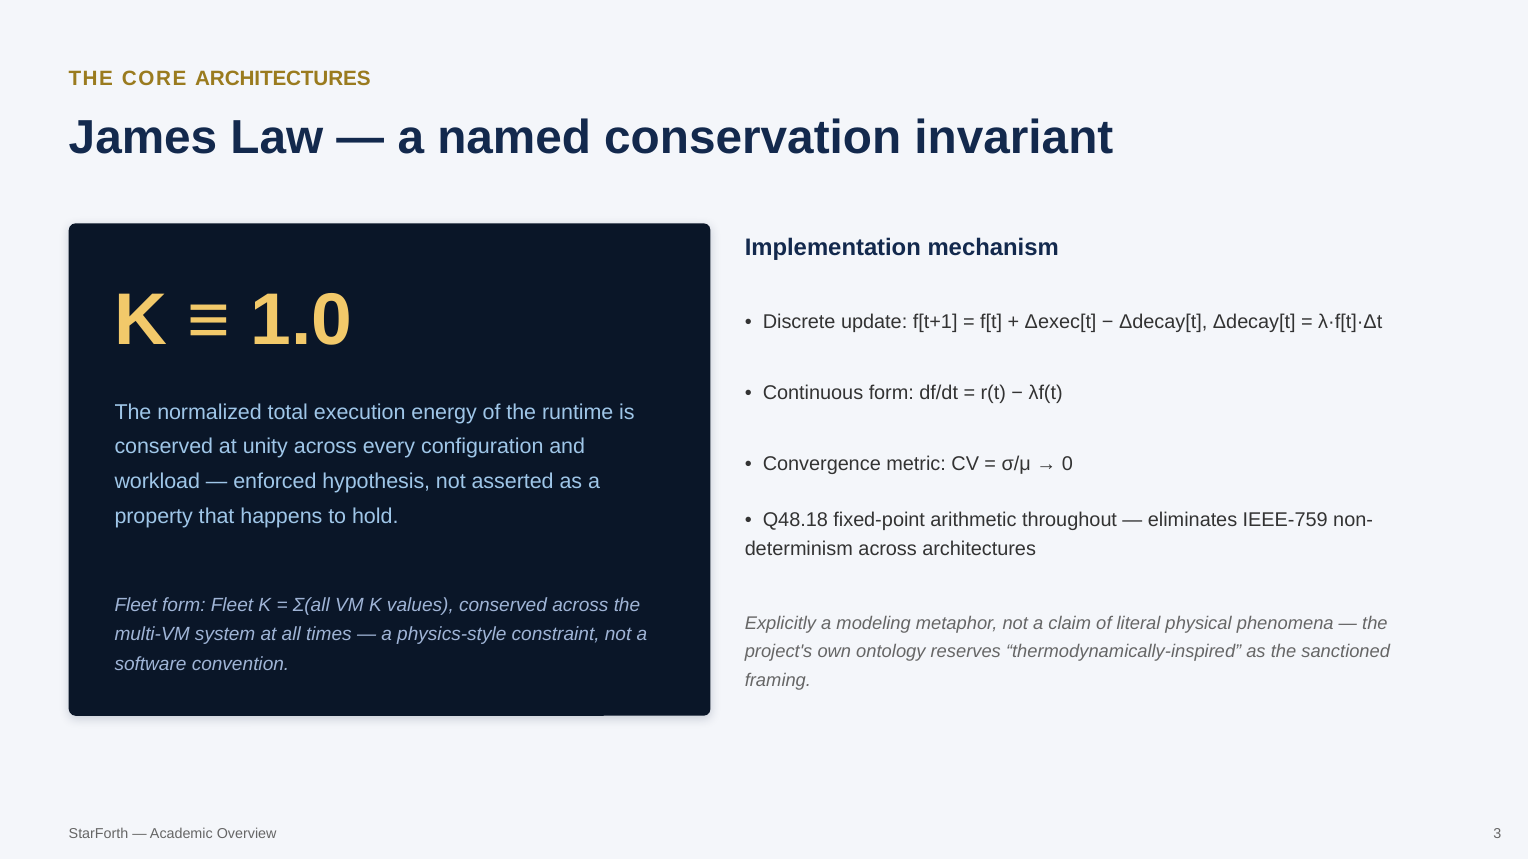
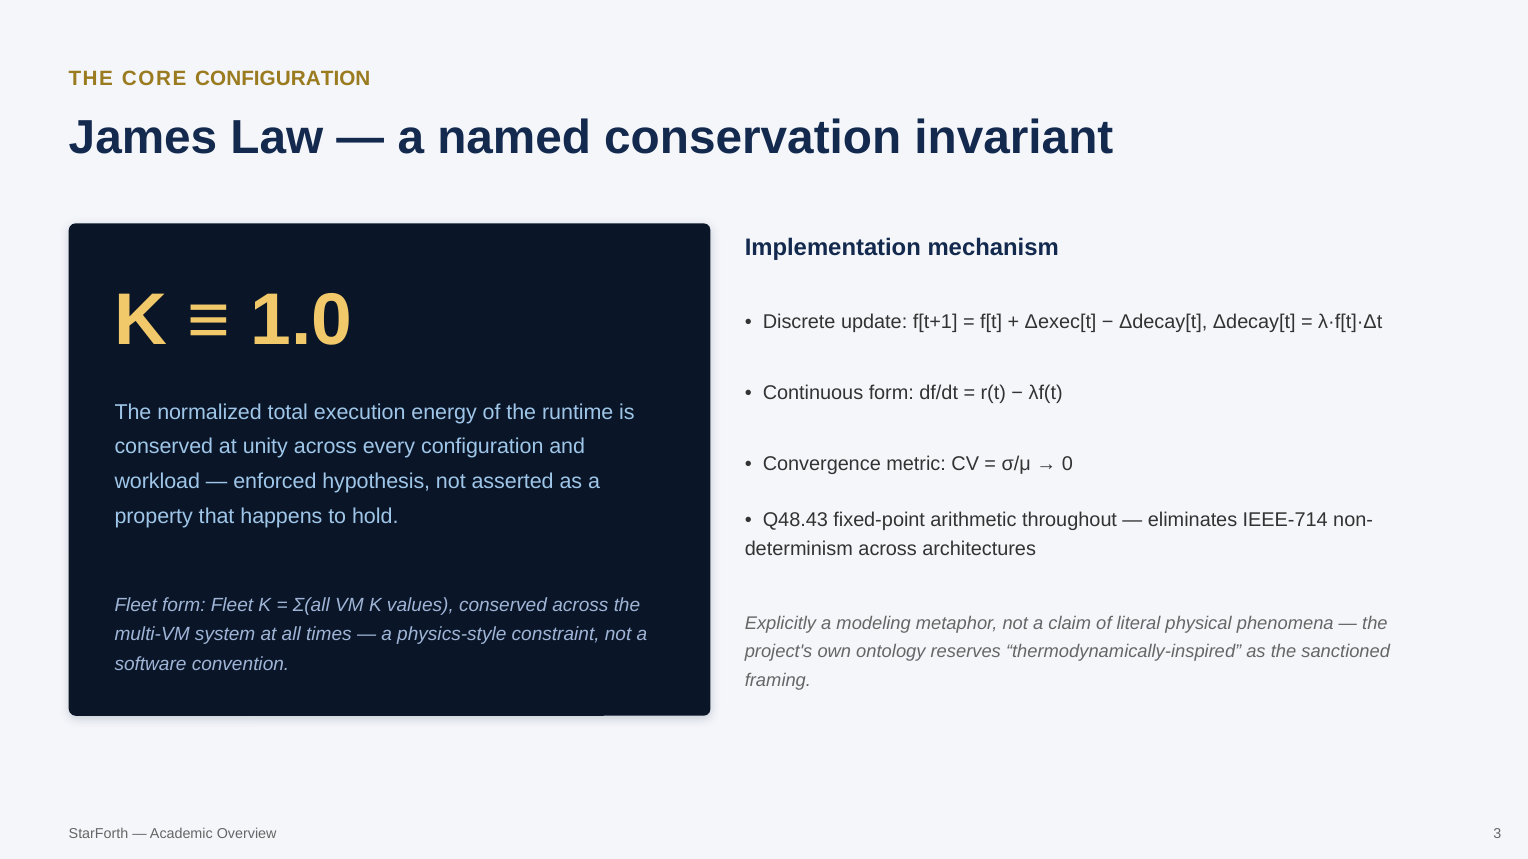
CORE ARCHITECTURES: ARCHITECTURES -> CONFIGURATION
Q48.18: Q48.18 -> Q48.43
IEEE-759: IEEE-759 -> IEEE-714
